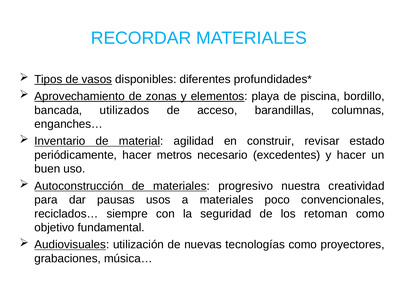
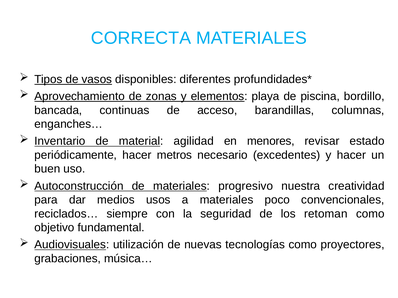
RECORDAR: RECORDAR -> CORRECTA
utilizados: utilizados -> continuas
construir: construir -> menores
pausas: pausas -> medios
